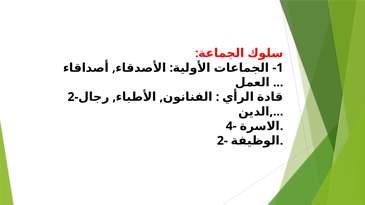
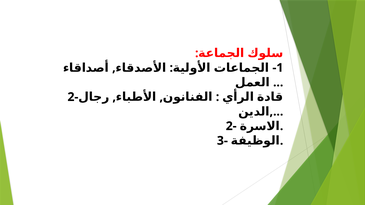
4- at (231, 126): 4- -> 2-
2- at (222, 141): 2- -> 3-
